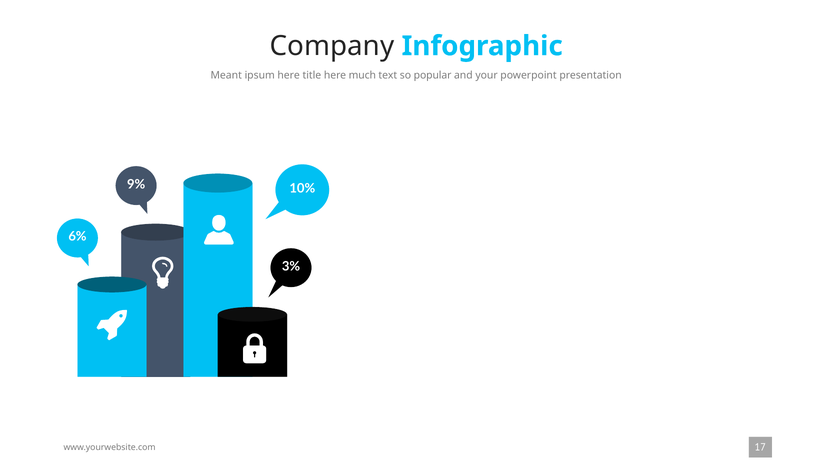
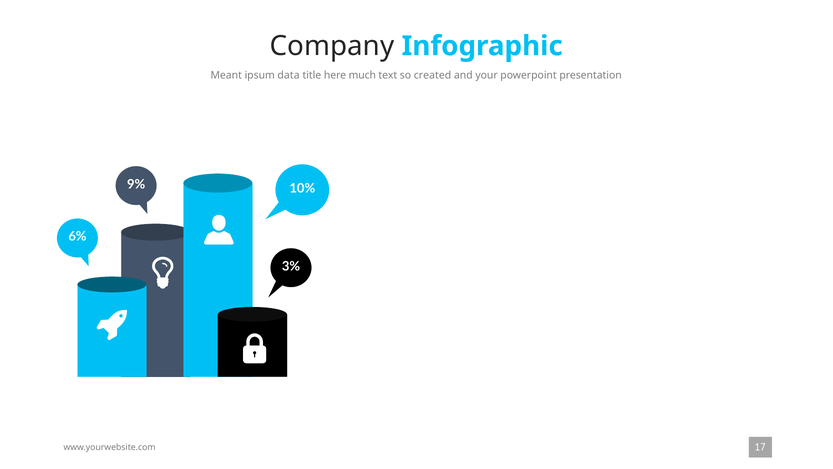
ipsum here: here -> data
popular: popular -> created
